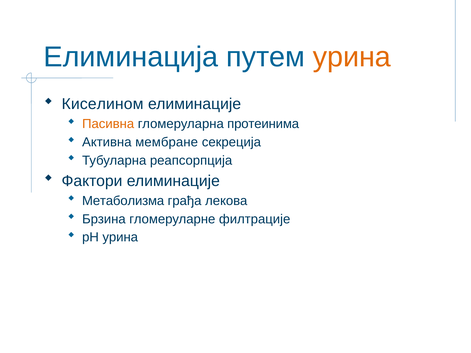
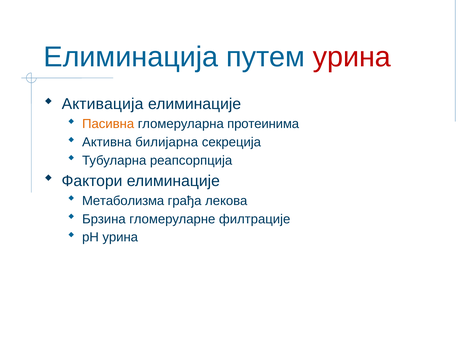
урина at (352, 57) colour: orange -> red
Киселином: Киселином -> Активација
мембране: мембране -> билијарна
